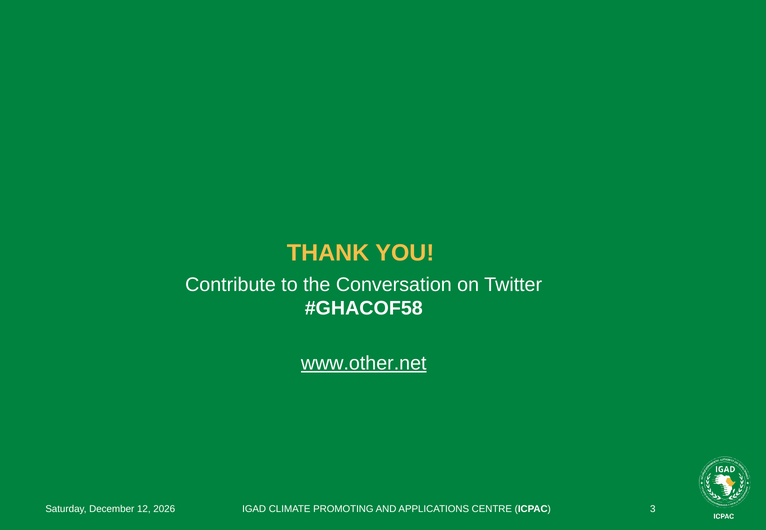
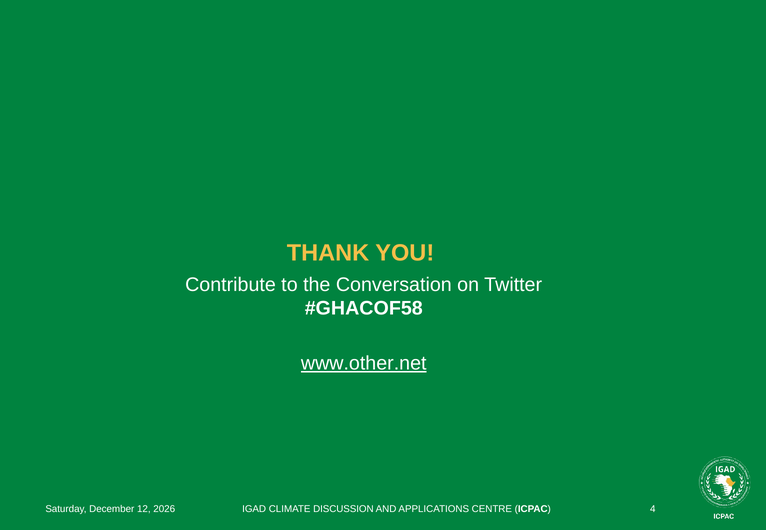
PROMOTING: PROMOTING -> DISCUSSION
3: 3 -> 4
